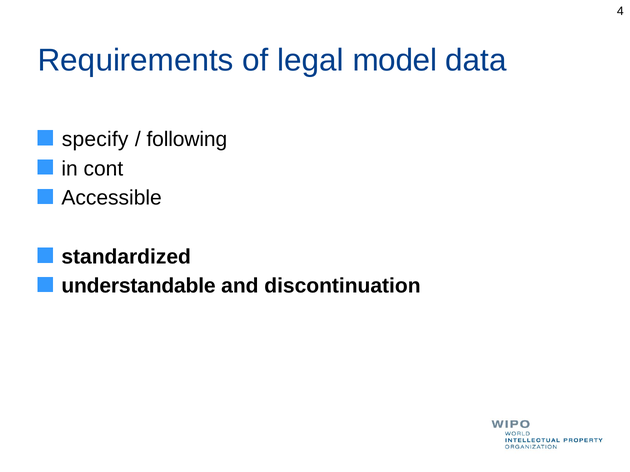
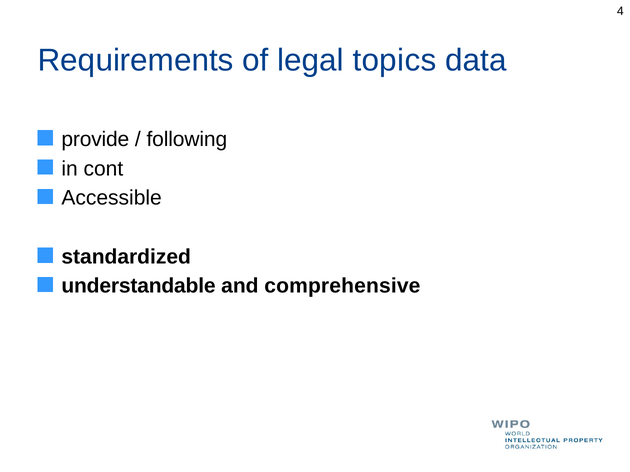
model: model -> topics
specify: specify -> provide
discontinuation: discontinuation -> comprehensive
